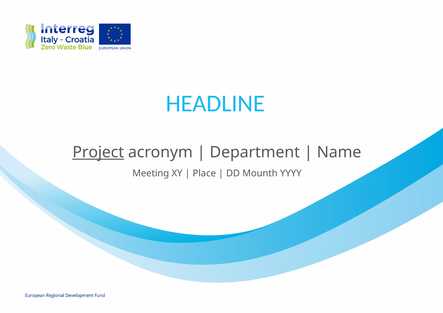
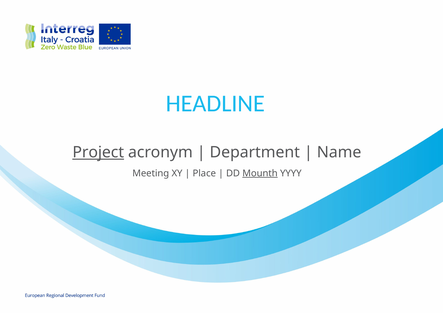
Mounth underline: none -> present
